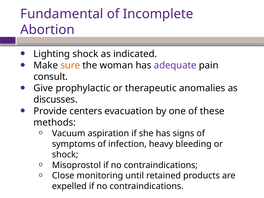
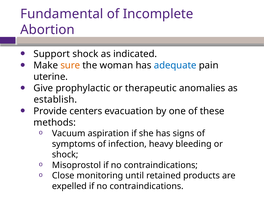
Lighting: Lighting -> Support
adequate colour: purple -> blue
consult: consult -> uterine
discusses: discusses -> establish
